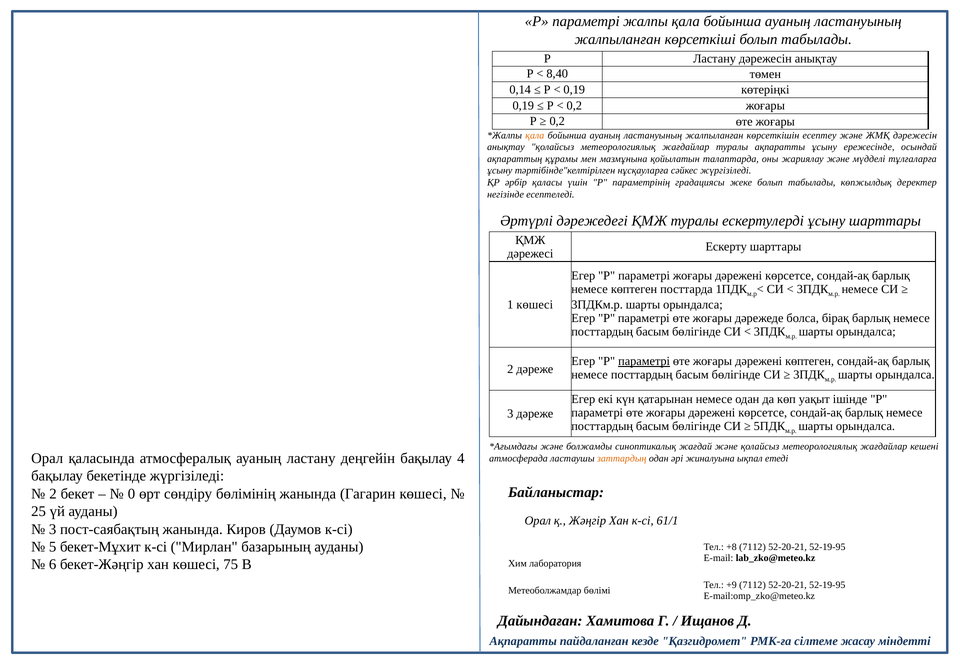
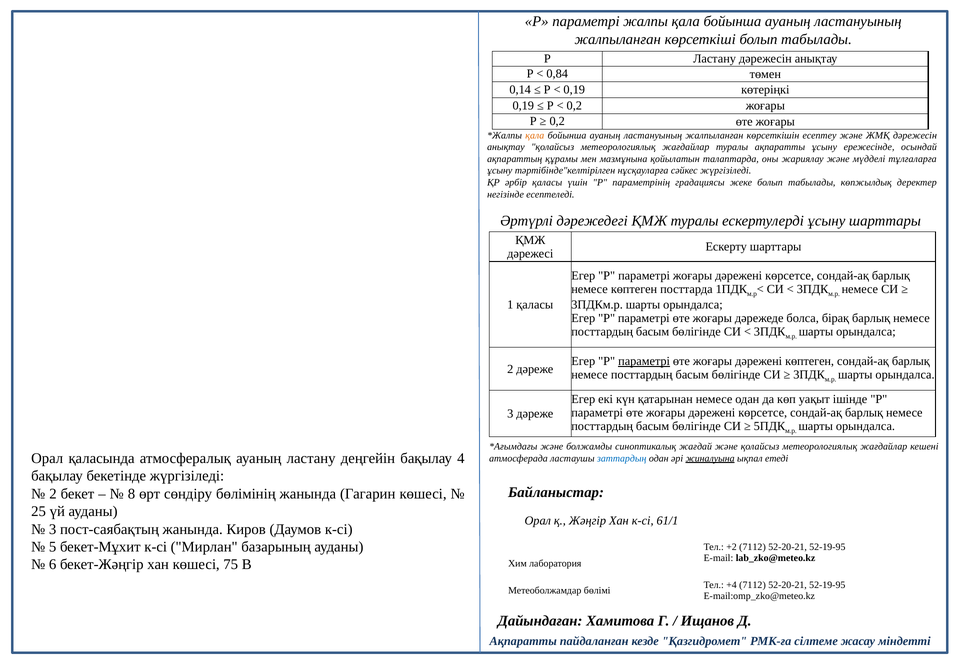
8,40: 8,40 -> 0,84
1 көшесі: көшесі -> қаласы
заттардың colour: orange -> blue
жиналуына underline: none -> present
0: 0 -> 8
+8: +8 -> +2
+9: +9 -> +4
